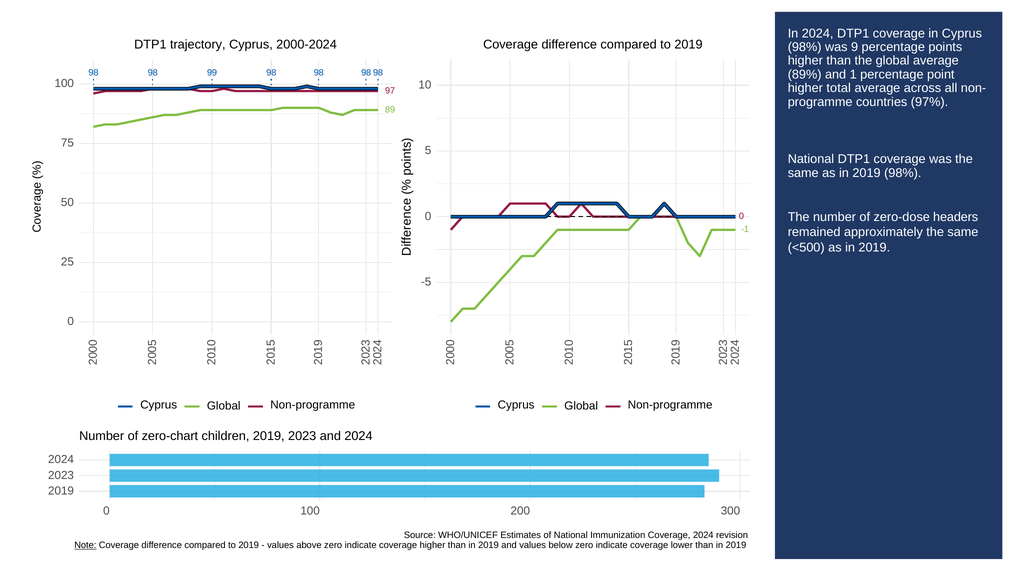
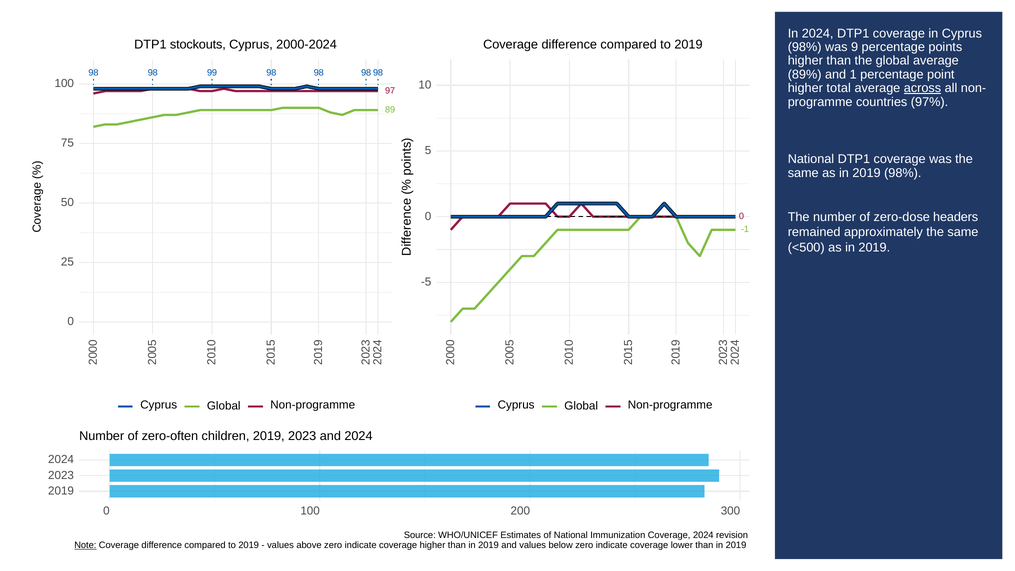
trajectory: trajectory -> stockouts
across underline: none -> present
zero-chart: zero-chart -> zero-often
